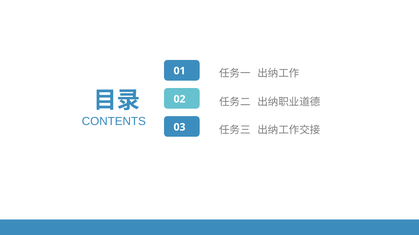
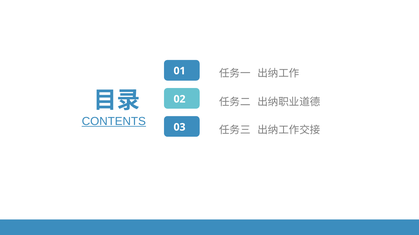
CONTENTS underline: none -> present
